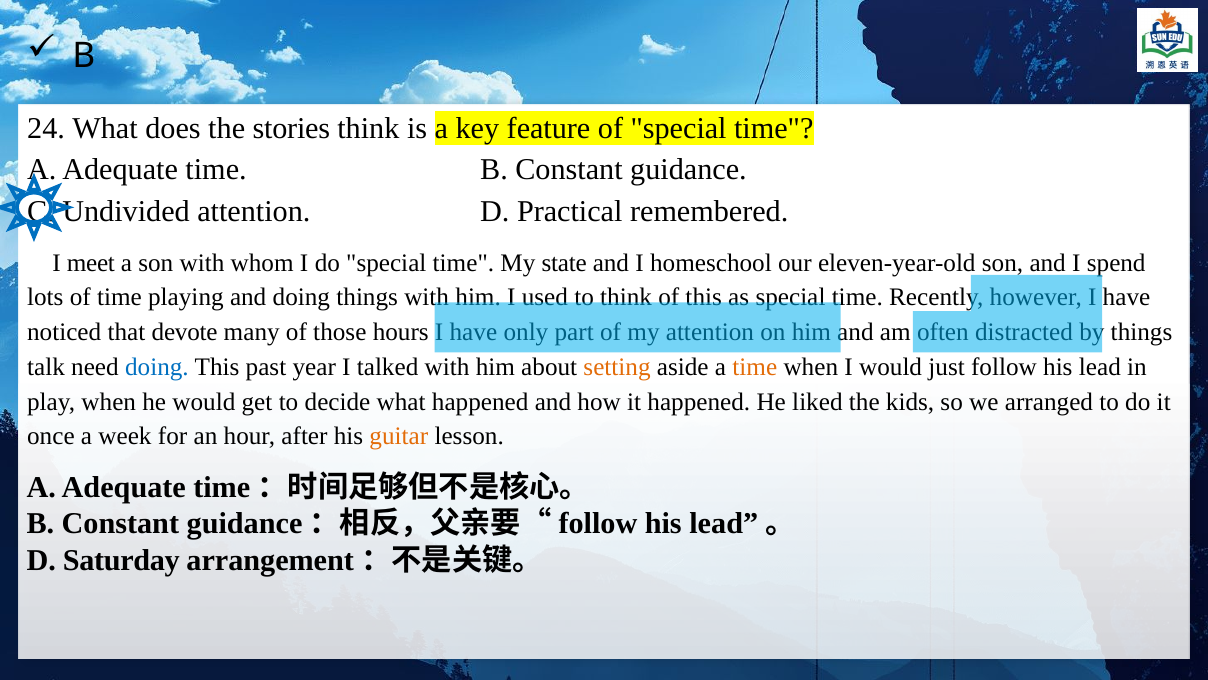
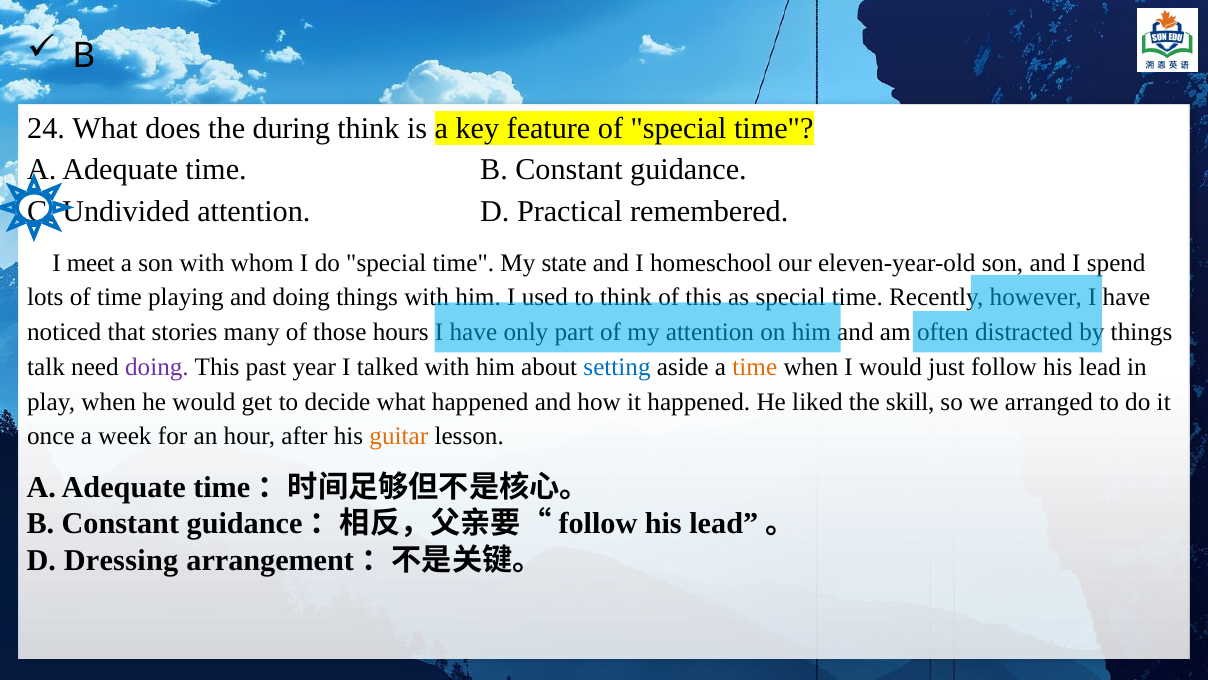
stories: stories -> during
devote: devote -> stories
doing at (157, 367) colour: blue -> purple
setting colour: orange -> blue
kids: kids -> skill
Saturday: Saturday -> Dressing
